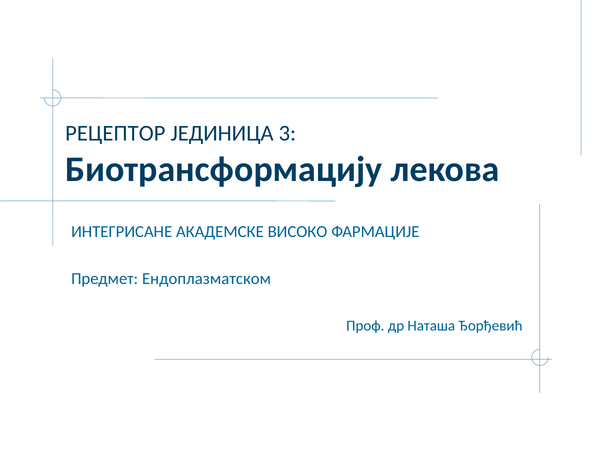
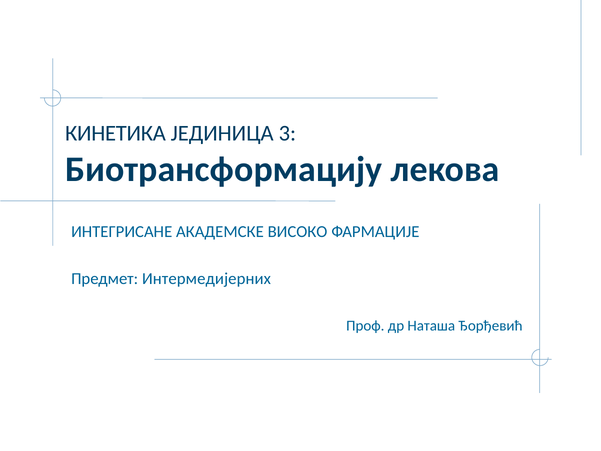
РЕЦЕПТОР: РЕЦЕПТОР -> КИНЕТИКА
Ендоплазматском: Ендоплазматском -> Интермедијерних
